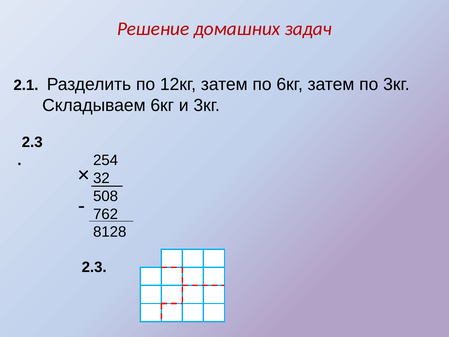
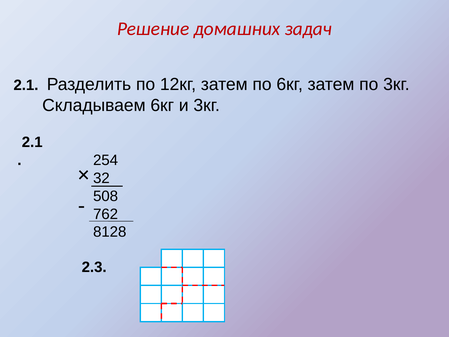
2.3 at (32, 142): 2.3 -> 2.1
